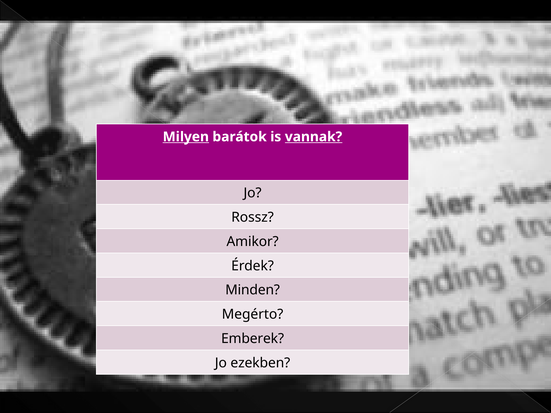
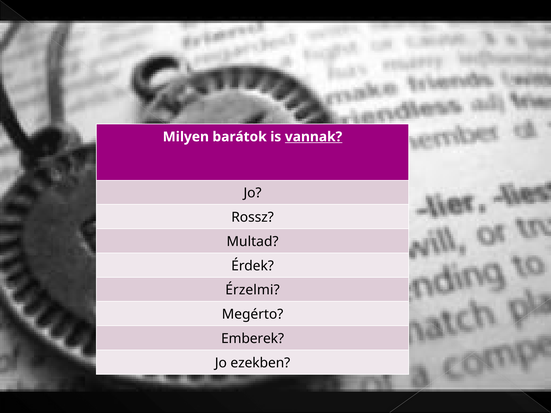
Milyen underline: present -> none
Amikor: Amikor -> Multad
Minden: Minden -> Érzelmi
